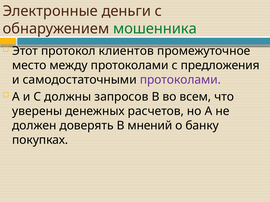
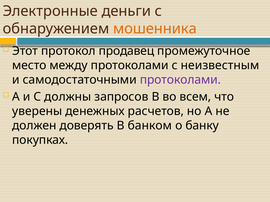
мошенника colour: green -> orange
клиентов: клиентов -> продавец
предложения: предложения -> неизвестным
мнений: мнений -> банком
